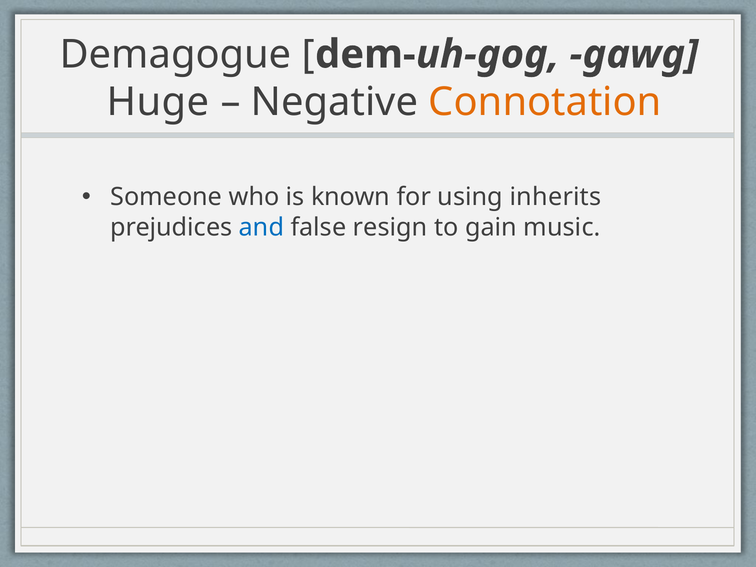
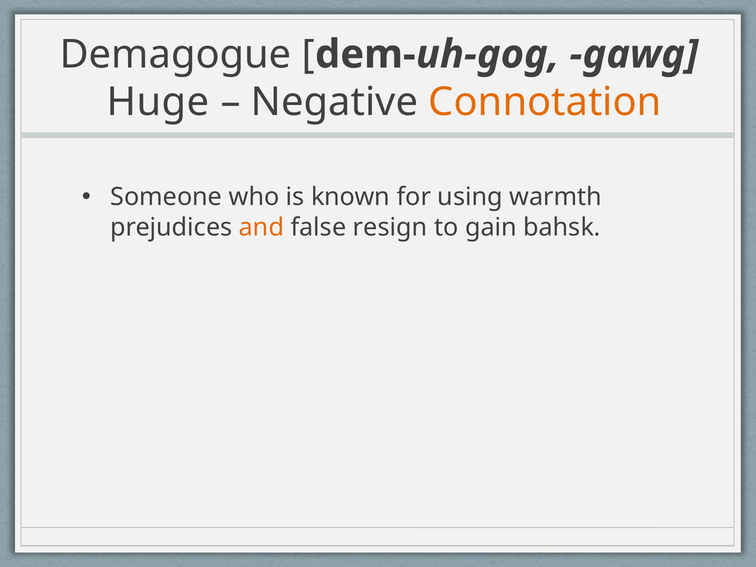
inherits: inherits -> warmth
and colour: blue -> orange
music: music -> bahsk
